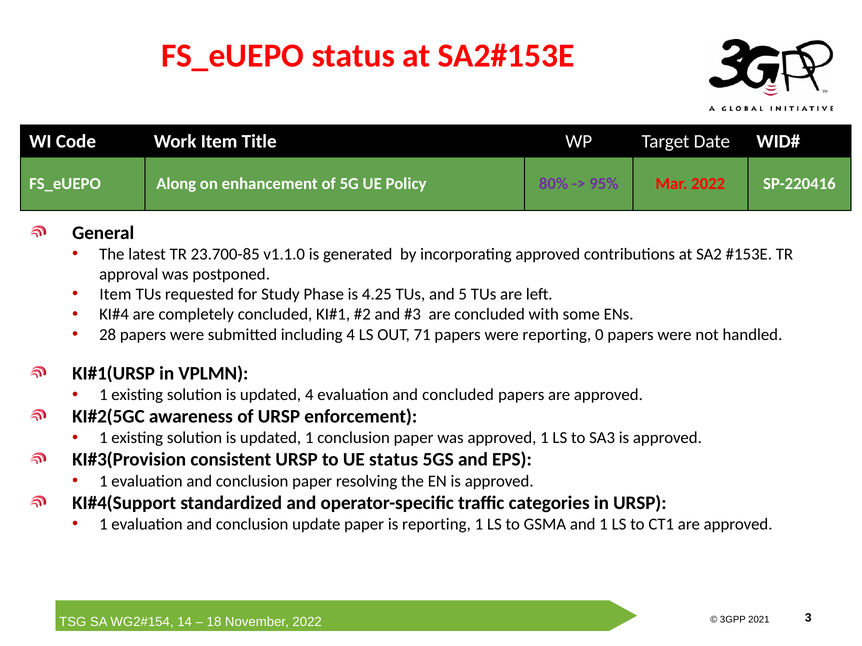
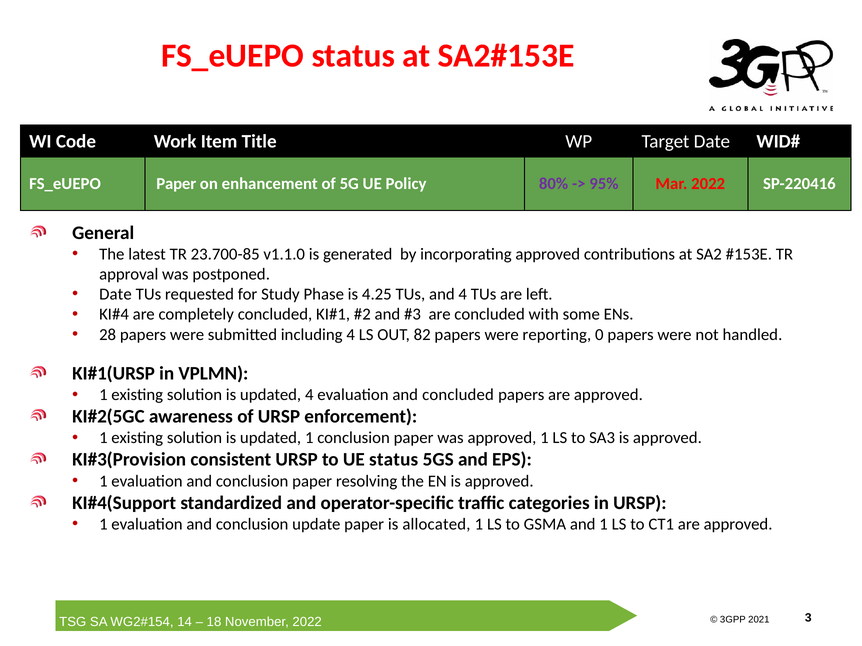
FS_eUEPO Along: Along -> Paper
Item at (115, 295): Item -> Date
and 5: 5 -> 4
71: 71 -> 82
is reporting: reporting -> allocated
